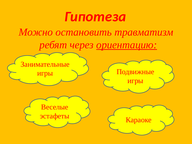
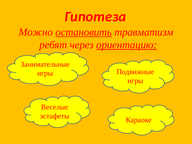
остановить underline: none -> present
